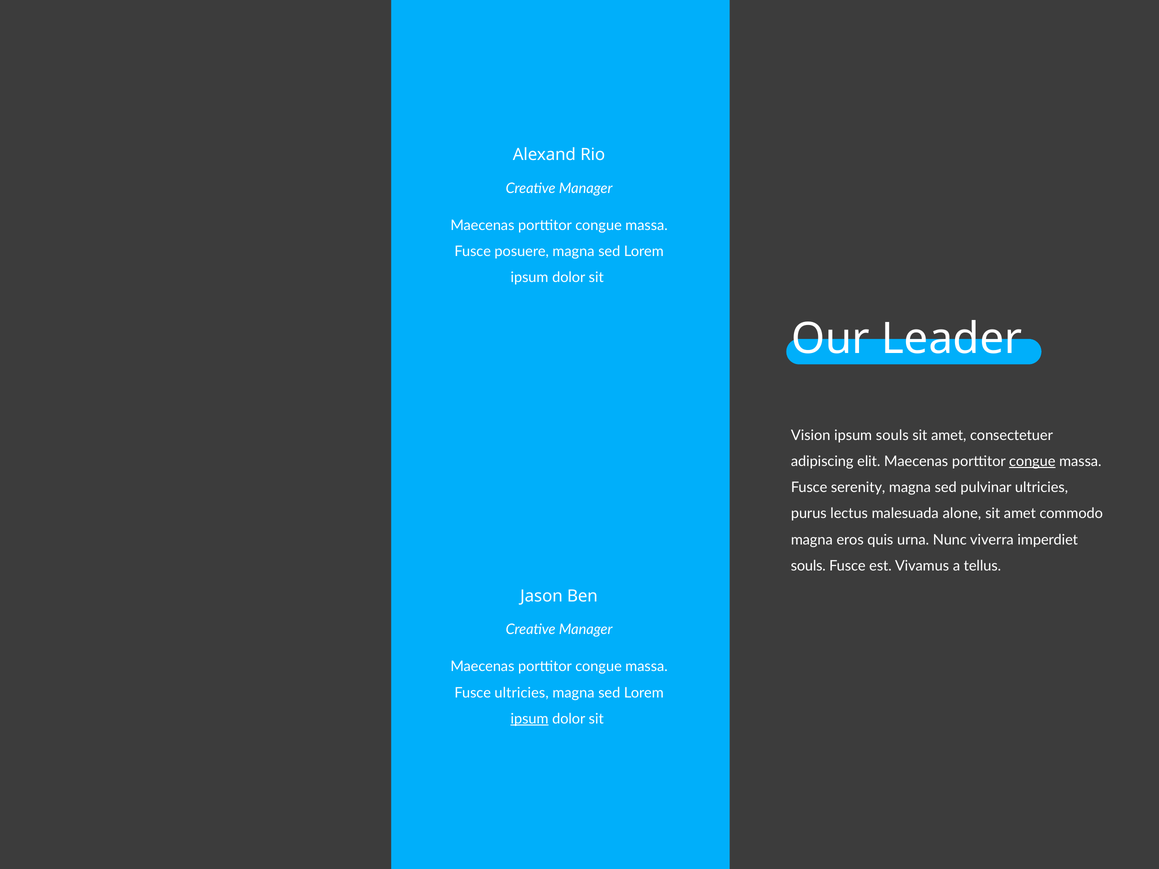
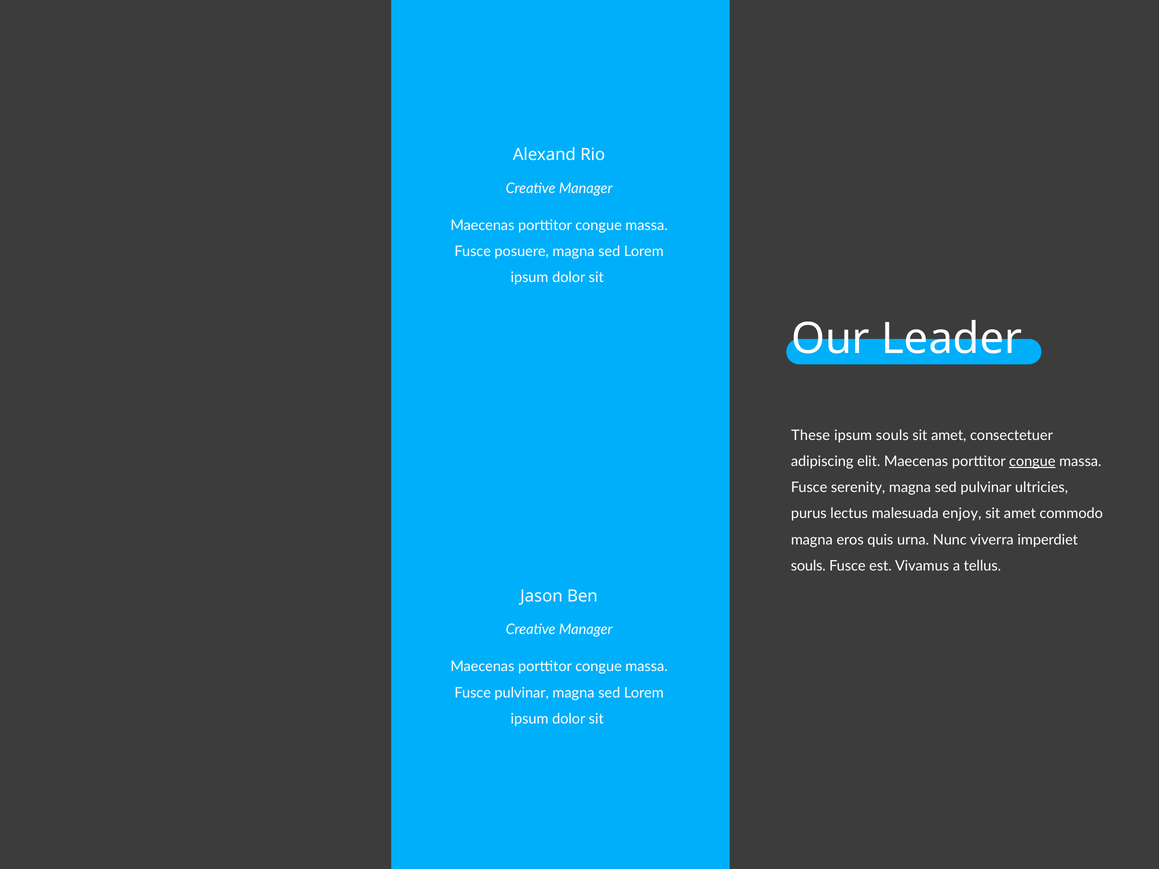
Vision: Vision -> These
alone: alone -> enjoy
Fusce ultricies: ultricies -> pulvinar
ipsum at (530, 719) underline: present -> none
